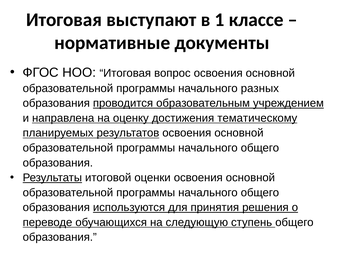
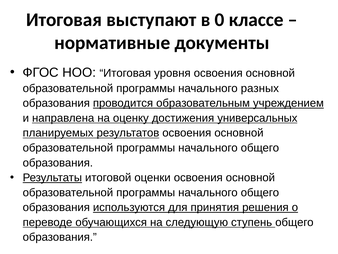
1: 1 -> 0
вопрос: вопрос -> уровня
тематическому: тематическому -> универсальных
